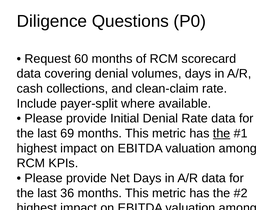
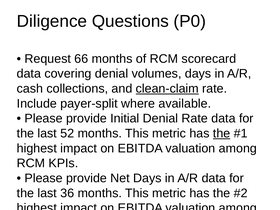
60: 60 -> 66
clean-claim underline: none -> present
69: 69 -> 52
